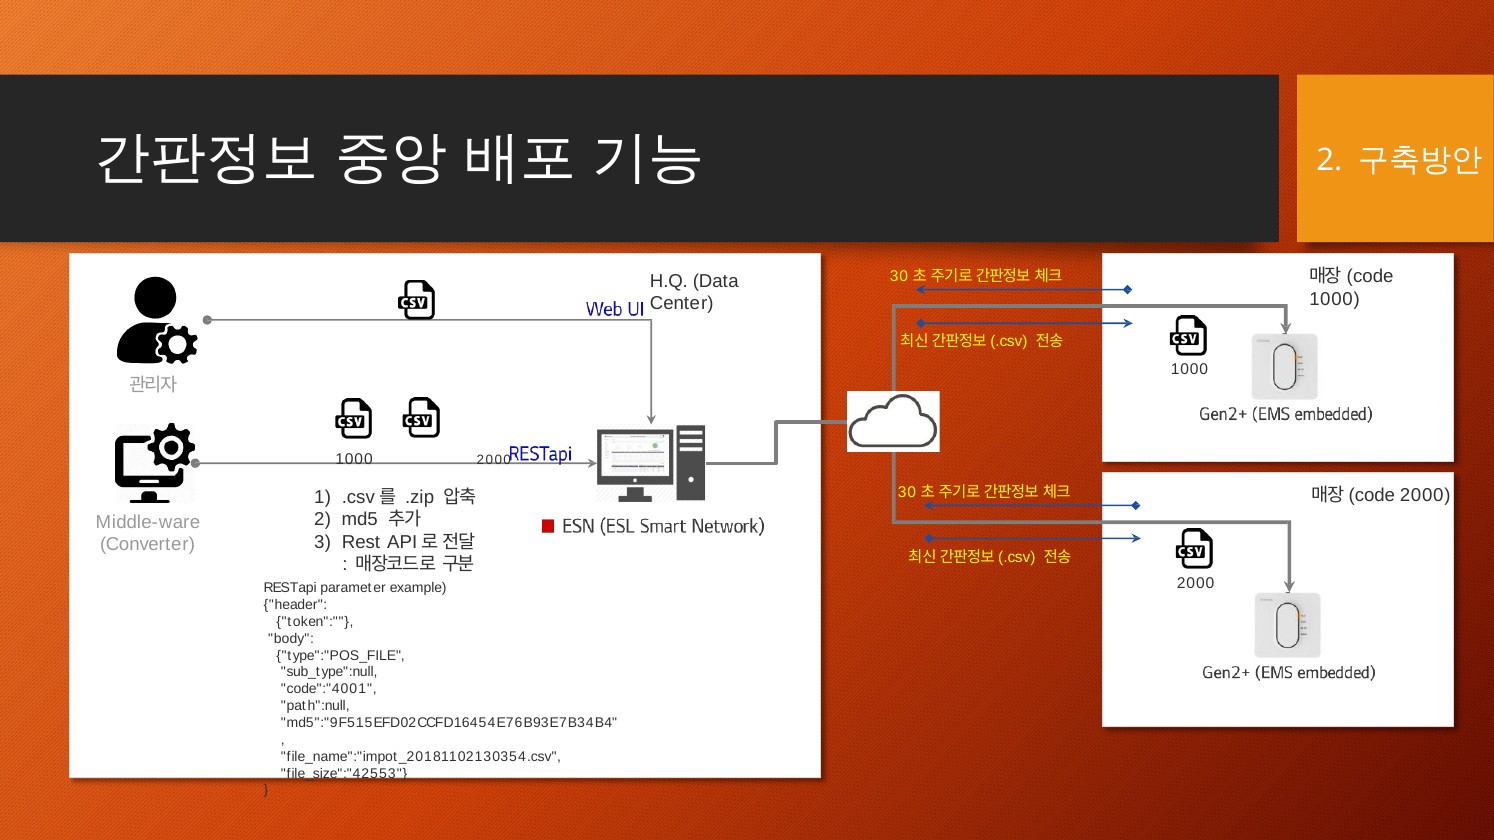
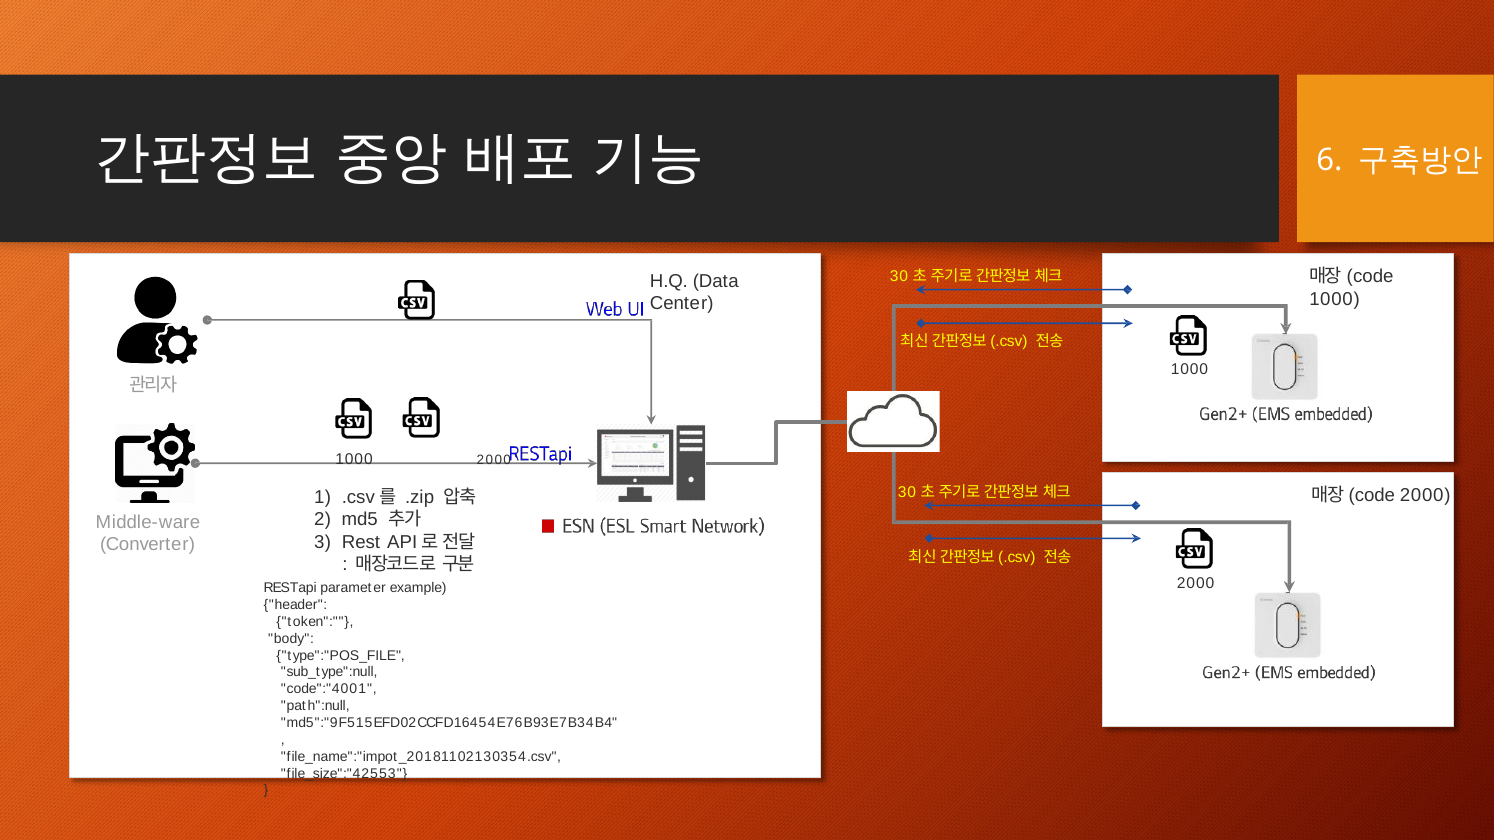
2 at (1329, 160): 2 -> 6
